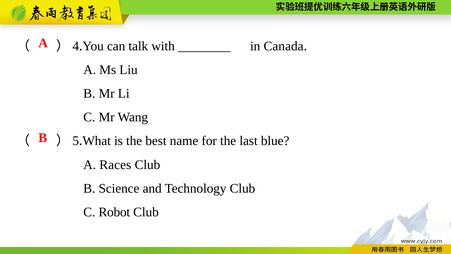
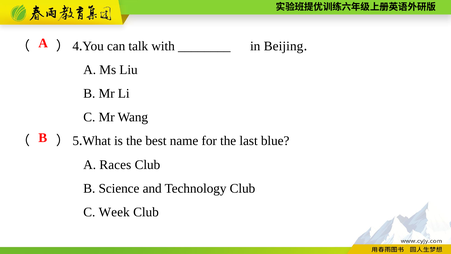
Canada: Canada -> Beijing
Robot: Robot -> Week
